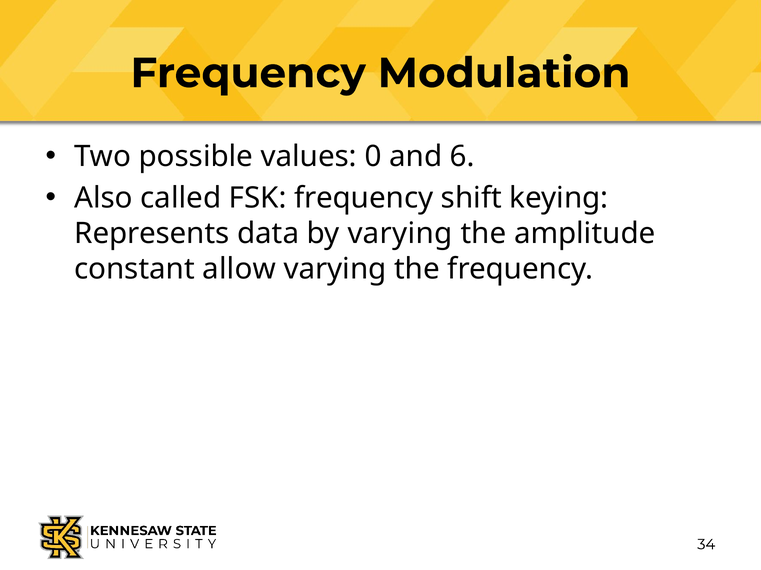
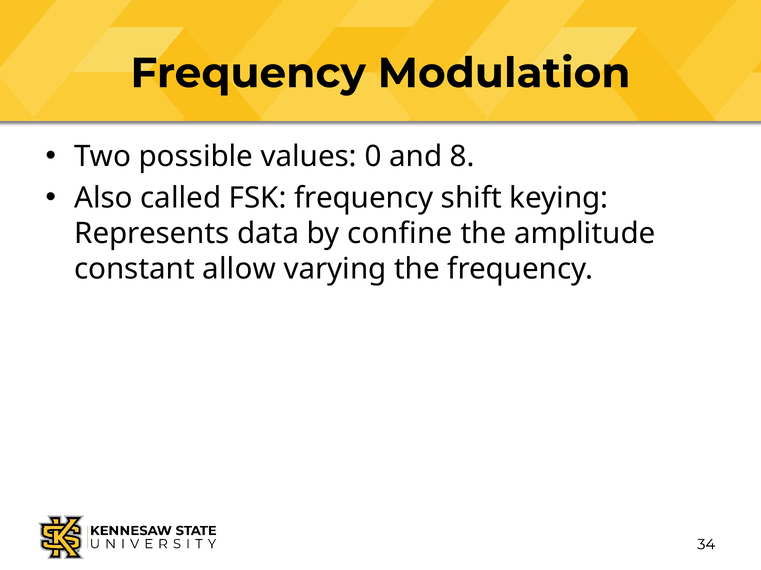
6: 6 -> 8
by varying: varying -> confine
